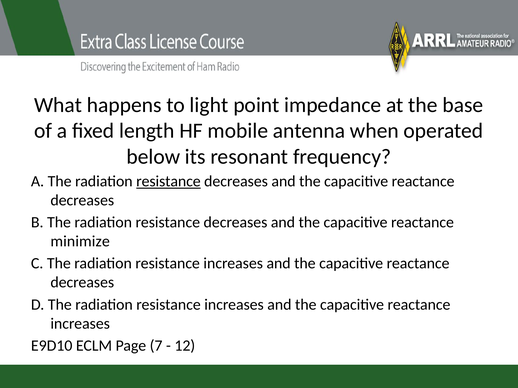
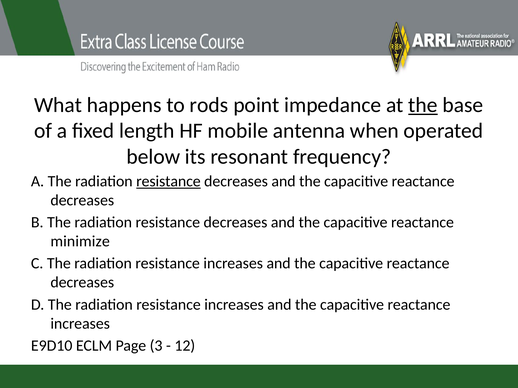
light: light -> rods
the at (423, 105) underline: none -> present
7: 7 -> 3
